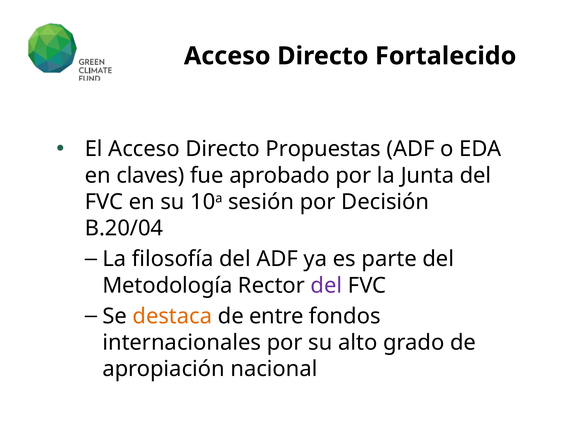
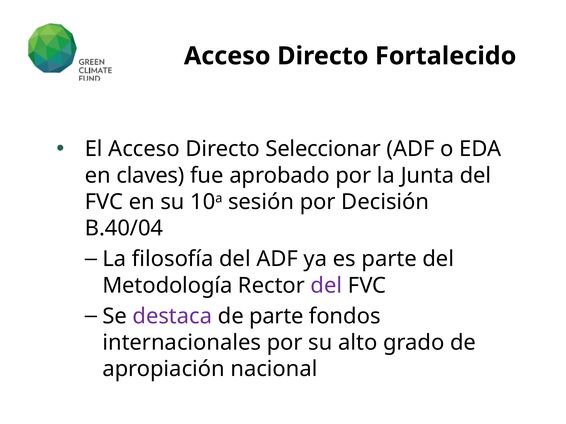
Propuestas: Propuestas -> Seleccionar
B.20/04: B.20/04 -> B.40/04
destaca colour: orange -> purple
de entre: entre -> parte
